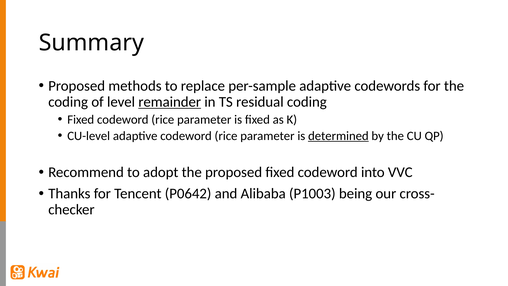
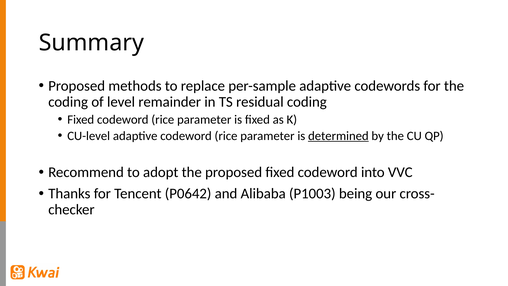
remainder underline: present -> none
